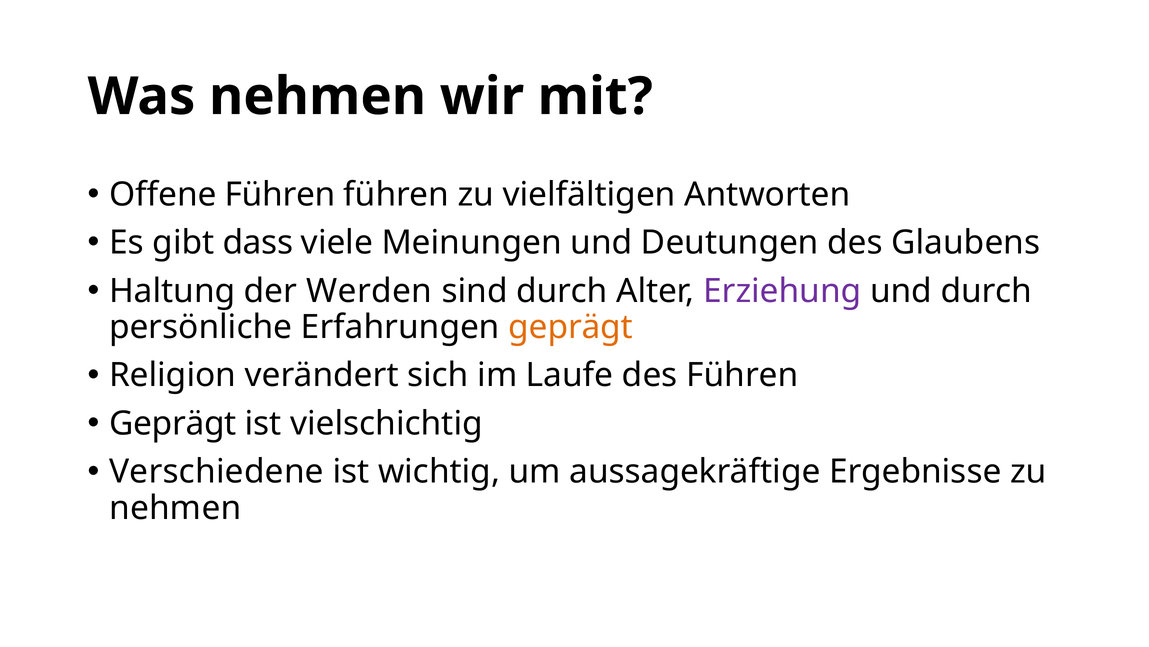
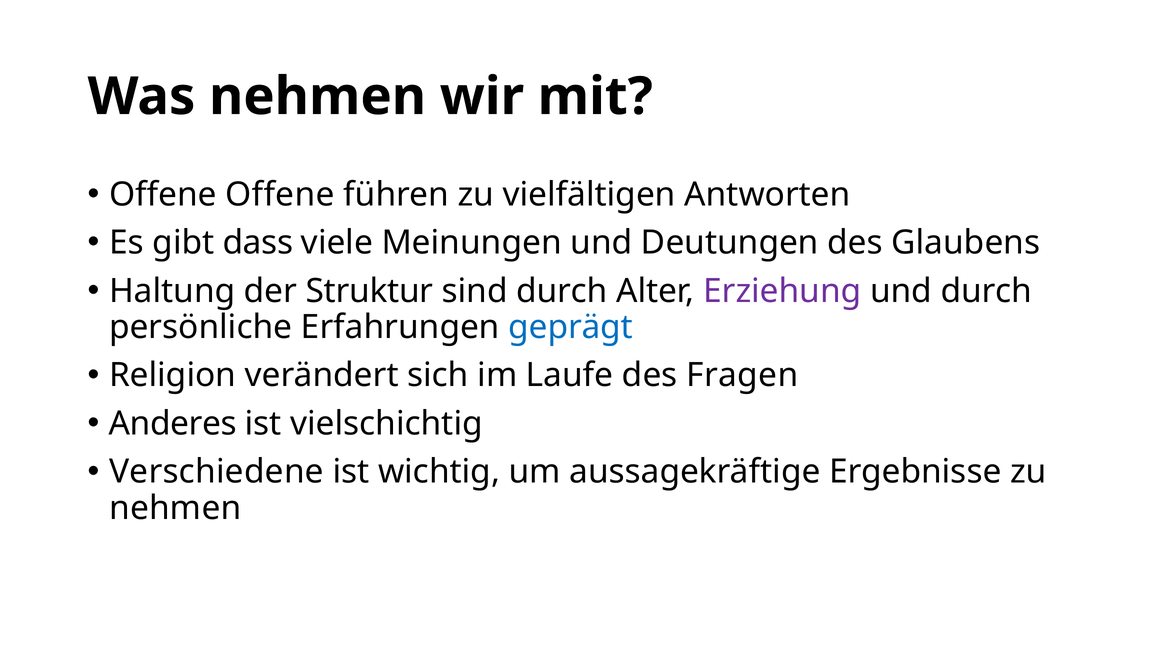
Offene Führen: Führen -> Offene
Werden: Werden -> Struktur
geprägt at (571, 327) colour: orange -> blue
des Führen: Führen -> Fragen
Geprägt at (173, 423): Geprägt -> Anderes
